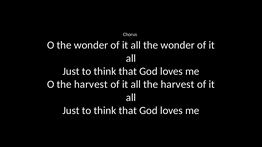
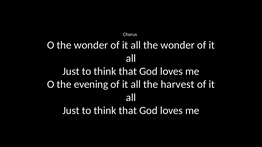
O the harvest: harvest -> evening
